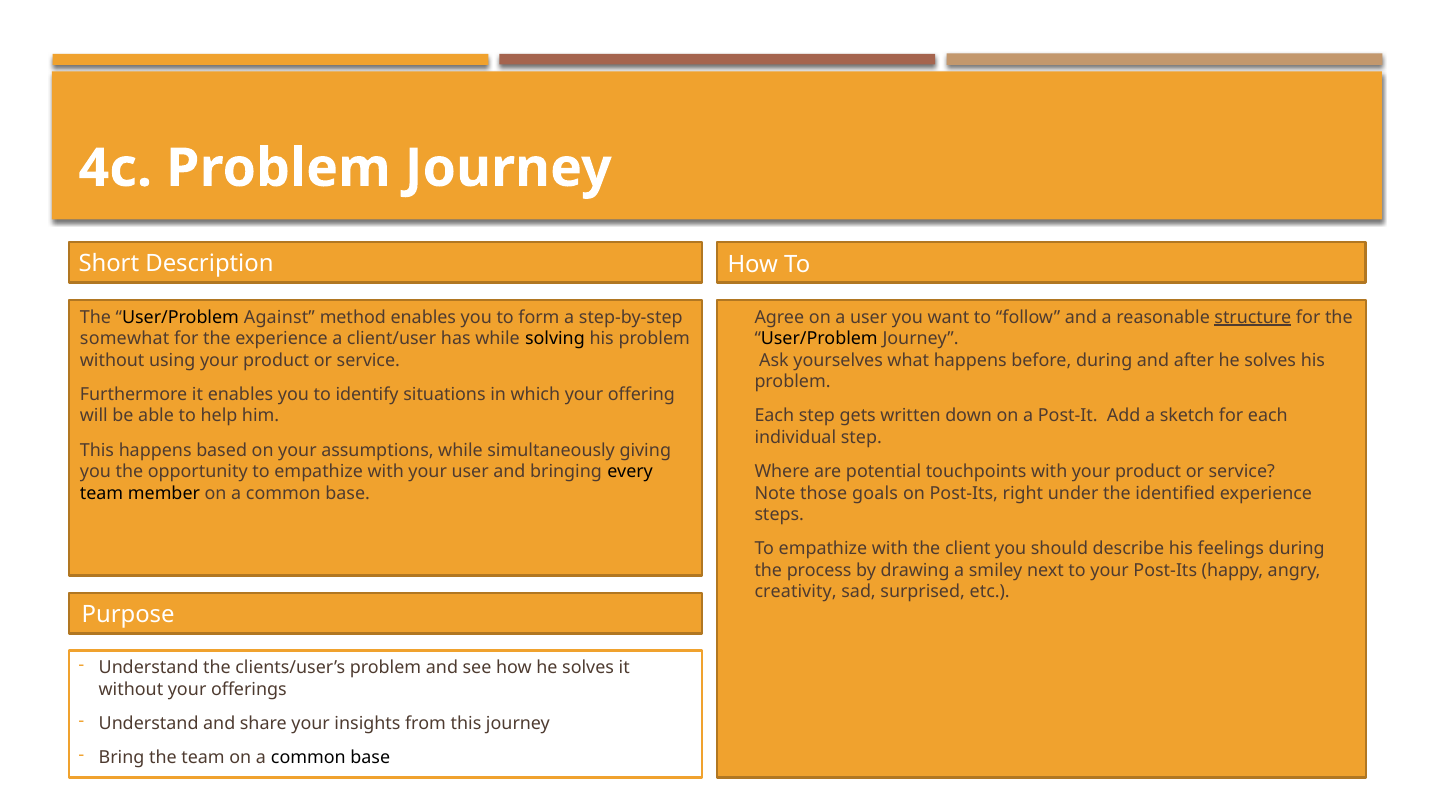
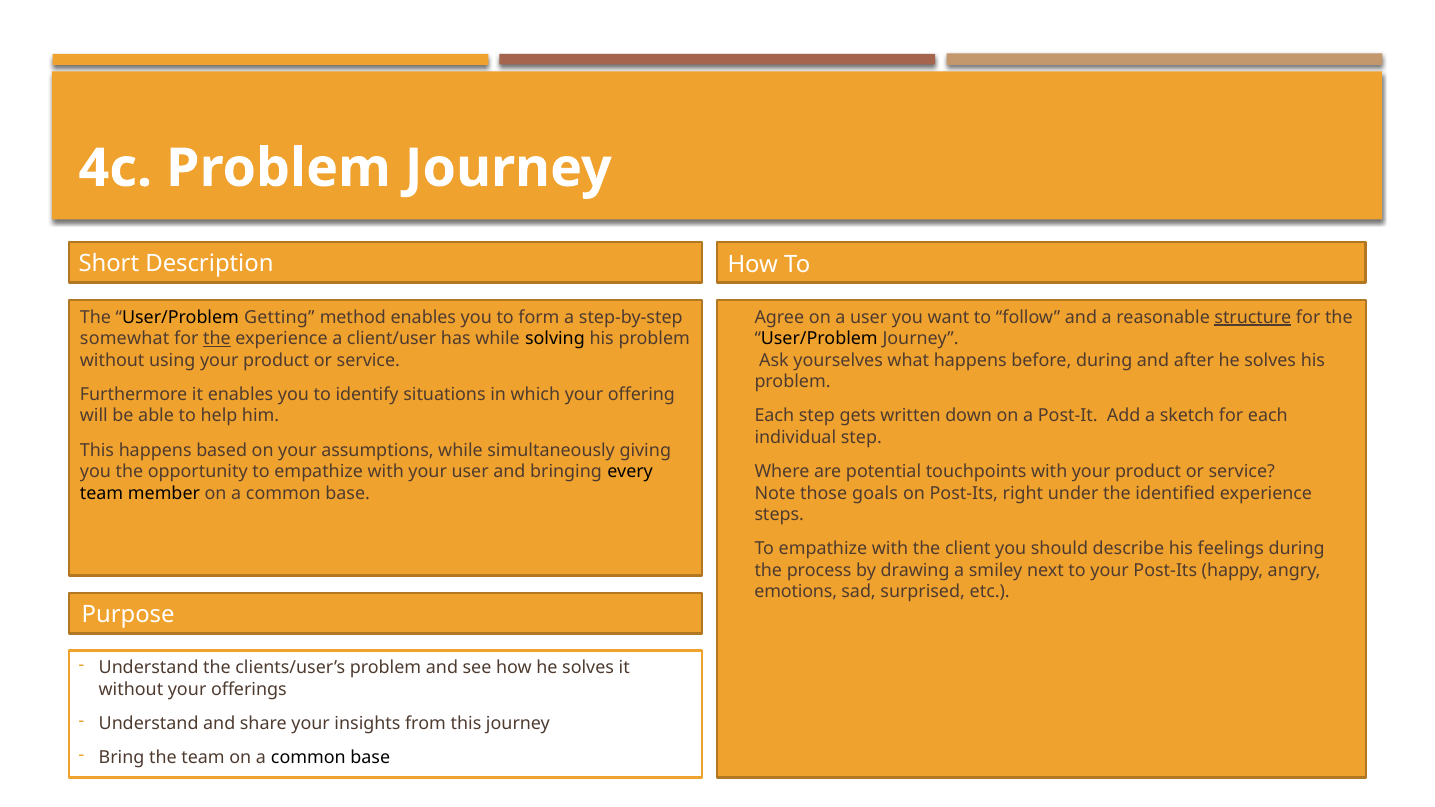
Against: Against -> Getting
the at (217, 339) underline: none -> present
creativity: creativity -> emotions
